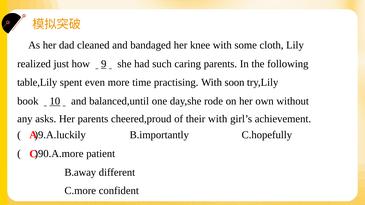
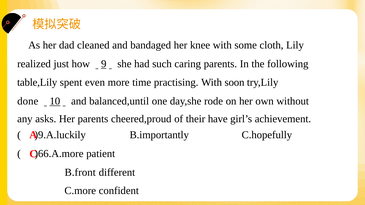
book: book -> done
their with: with -> have
)90.A.more: )90.A.more -> )66.A.more
B.away: B.away -> B.front
